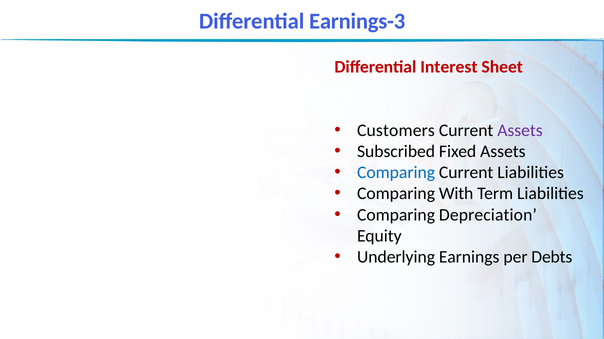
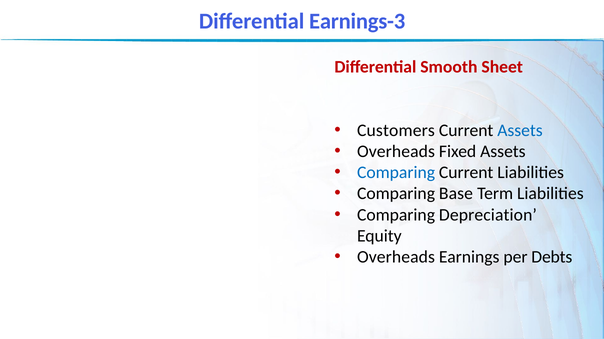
Interest: Interest -> Smooth
Assets at (520, 131) colour: purple -> blue
Subscribed at (396, 152): Subscribed -> Overheads
With: With -> Base
Underlying at (396, 258): Underlying -> Overheads
